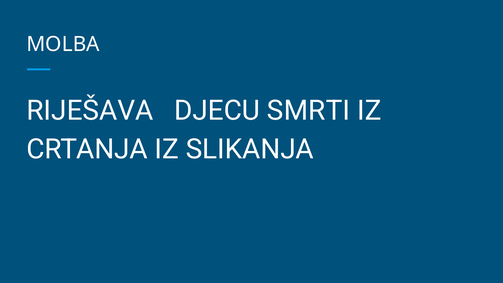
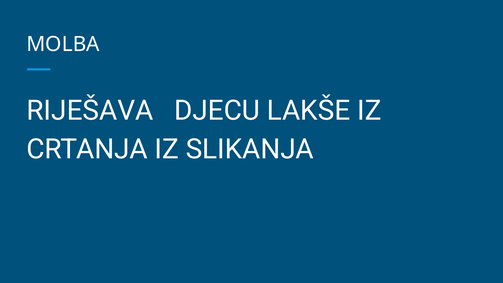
SMRTI: SMRTI -> LAKŠE
